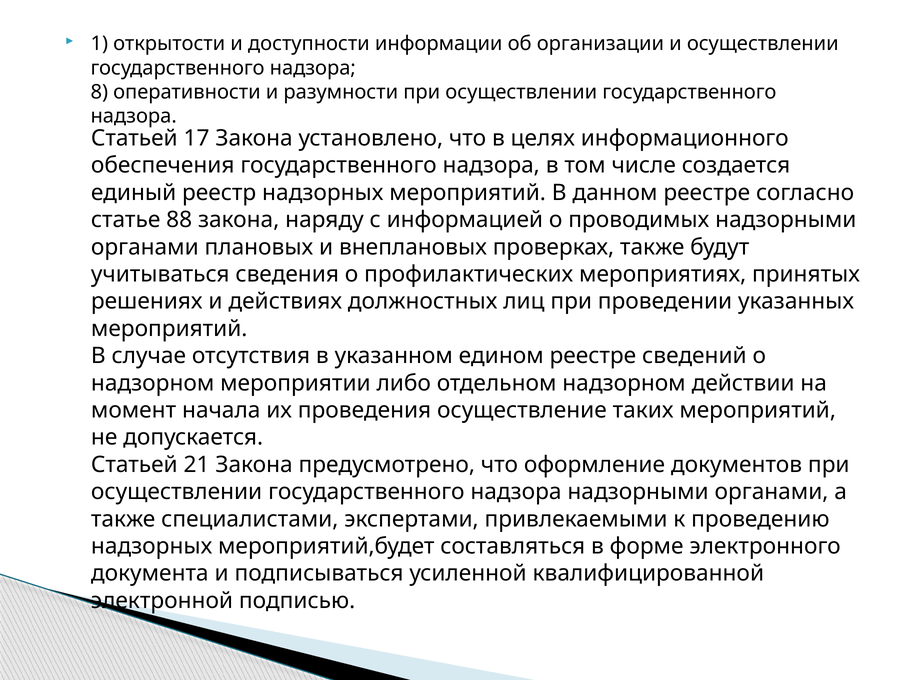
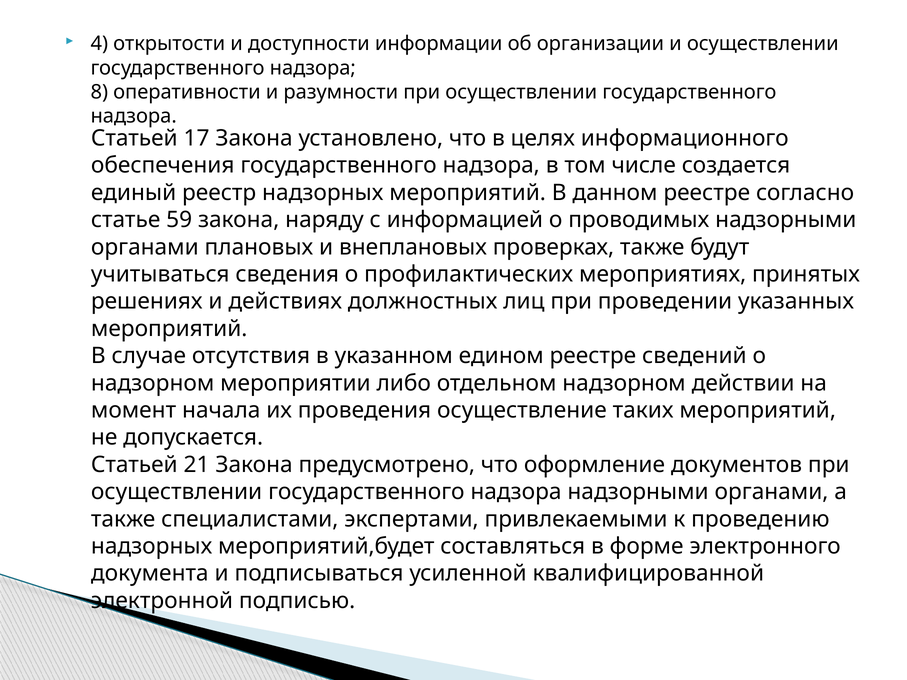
1: 1 -> 4
88: 88 -> 59
